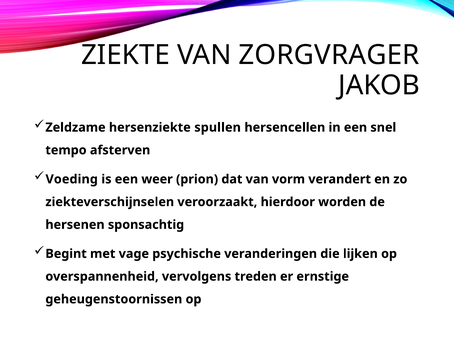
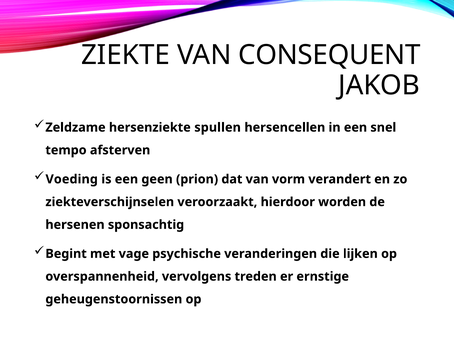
ZORGVRAGER: ZORGVRAGER -> CONSEQUENT
weer: weer -> geen
